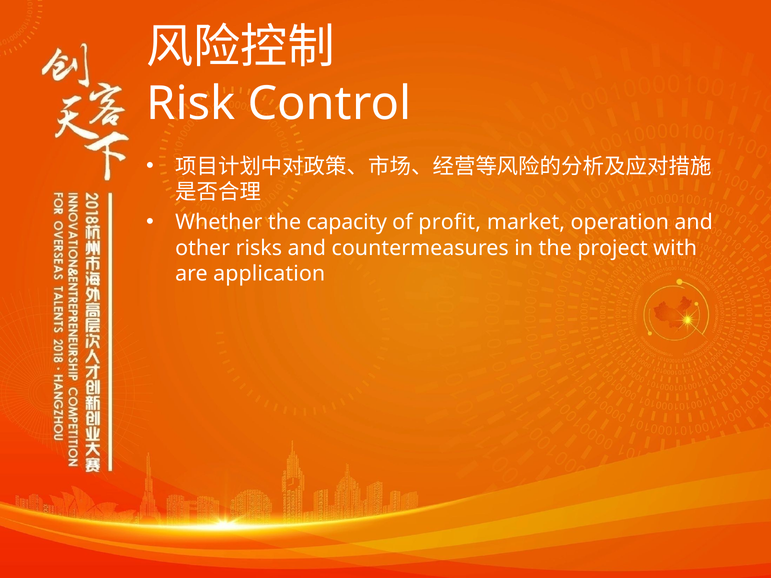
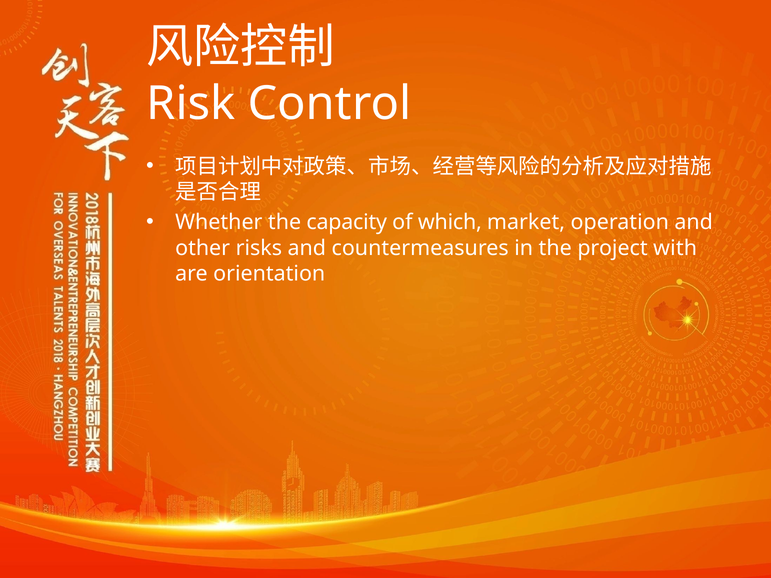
profit: profit -> which
application: application -> orientation
